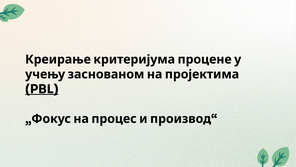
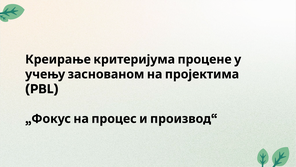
PBL underline: present -> none
